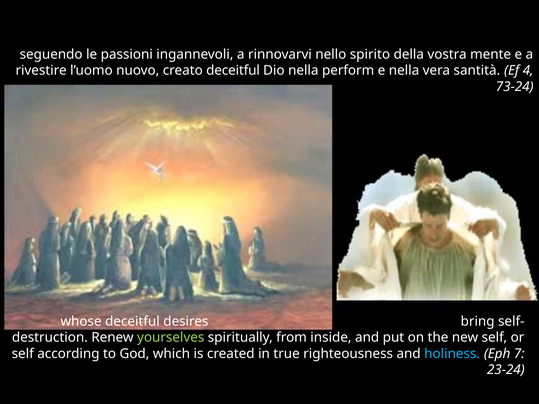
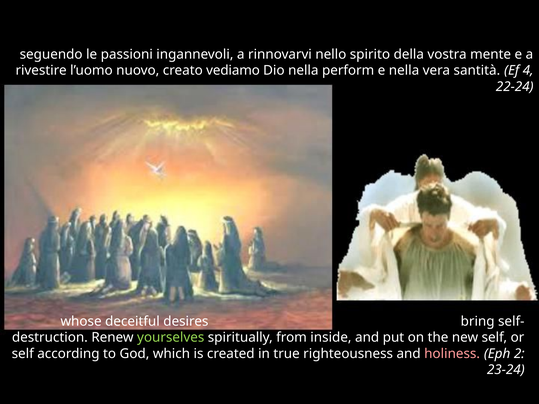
creato deceitful: deceitful -> vediamo
73-24: 73-24 -> 22-24
holiness colour: light blue -> pink
7: 7 -> 2
